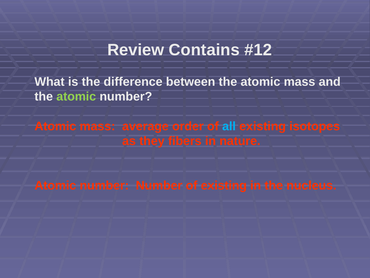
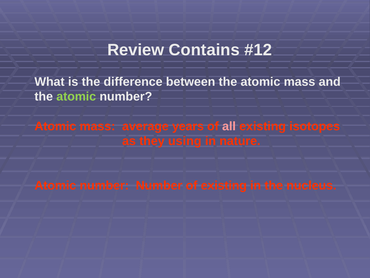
order: order -> years
all colour: light blue -> pink
fibers: fibers -> using
